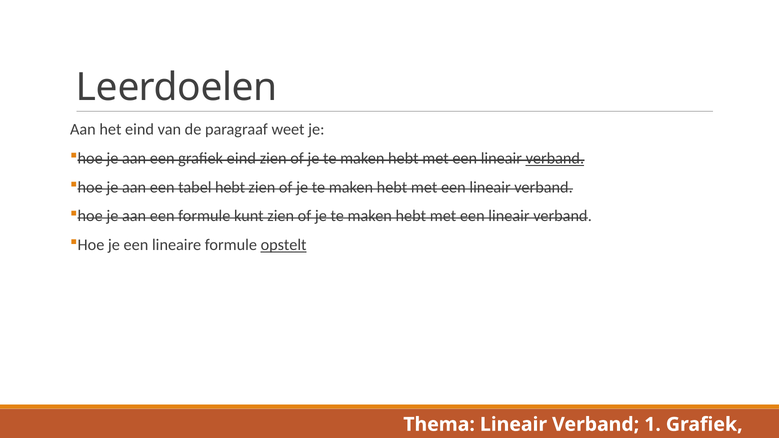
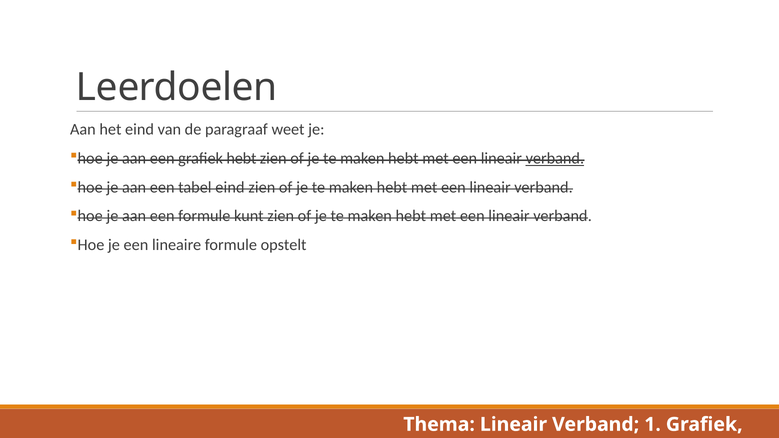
grafiek eind: eind -> hebt
tabel hebt: hebt -> eind
opstelt underline: present -> none
